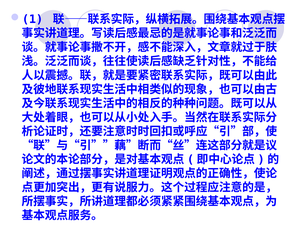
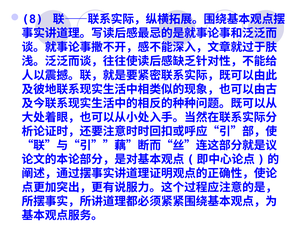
1: 1 -> 8
